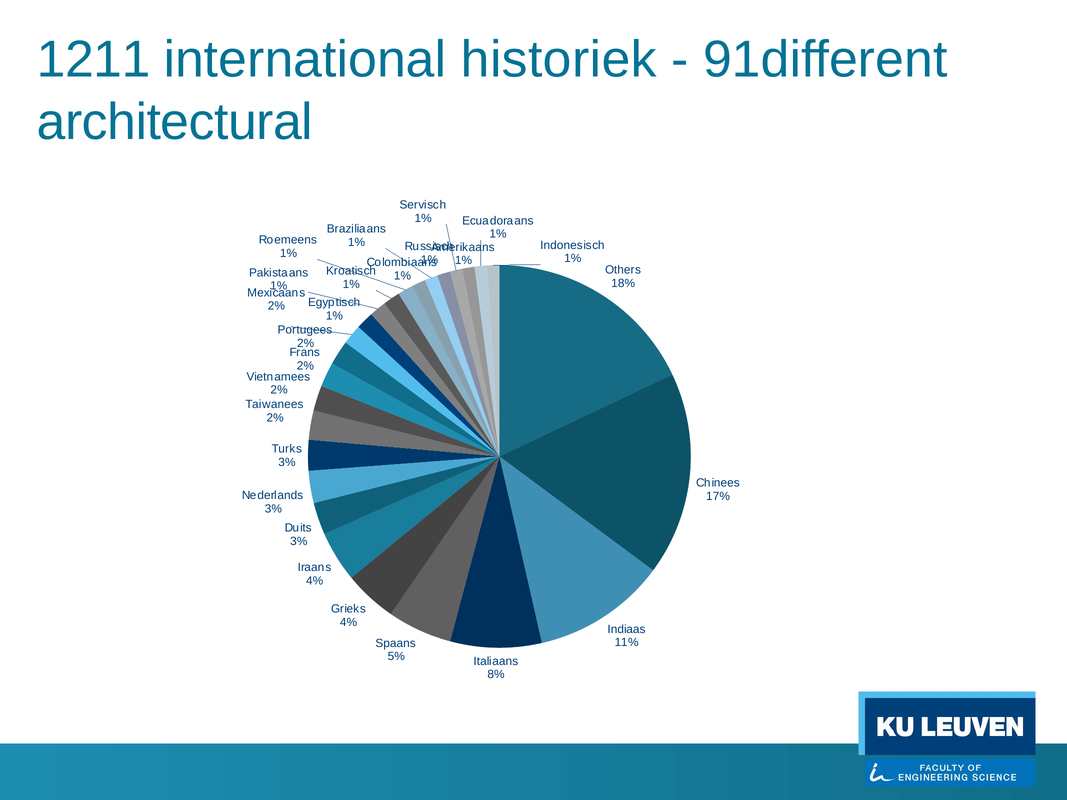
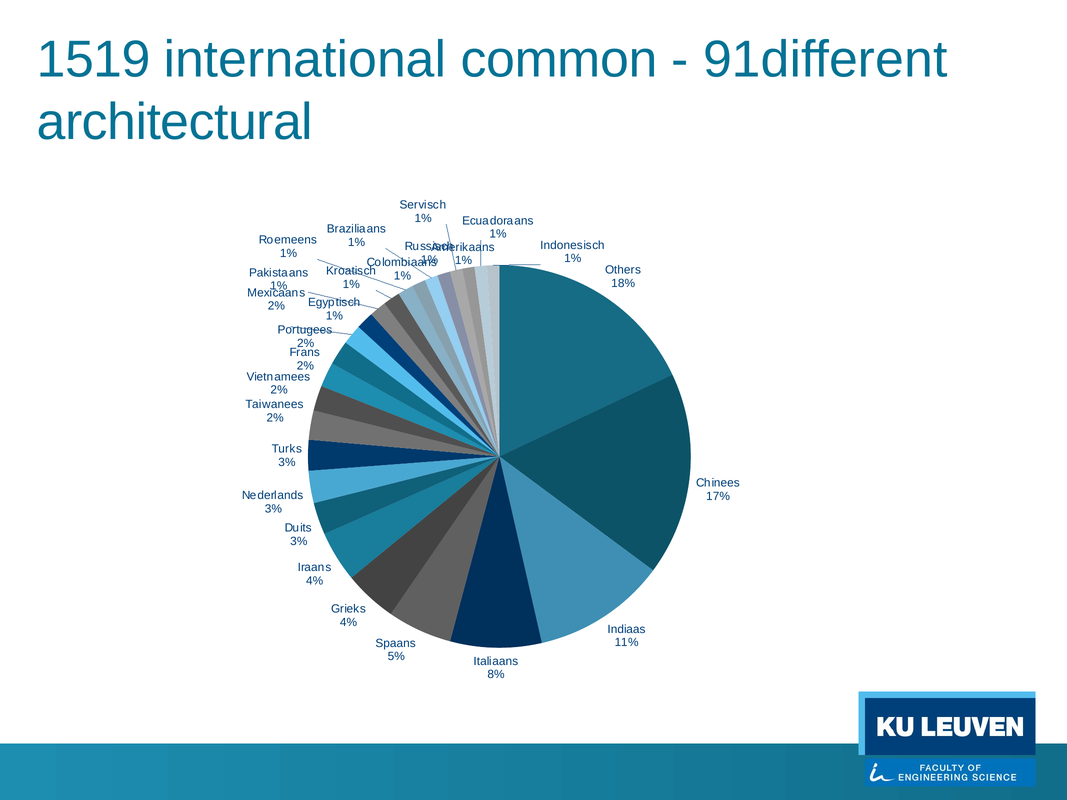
1211: 1211 -> 1519
historiek: historiek -> common
